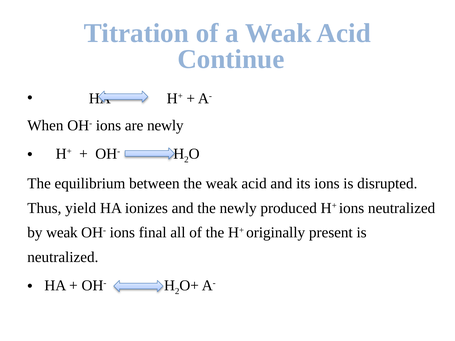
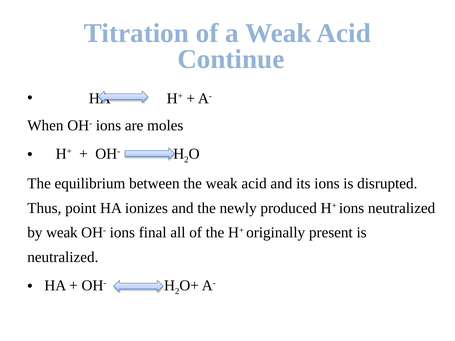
are newly: newly -> moles
yield: yield -> point
